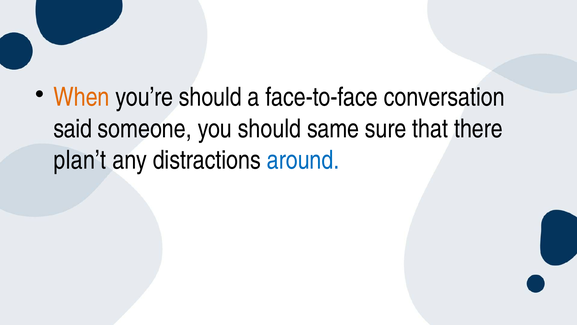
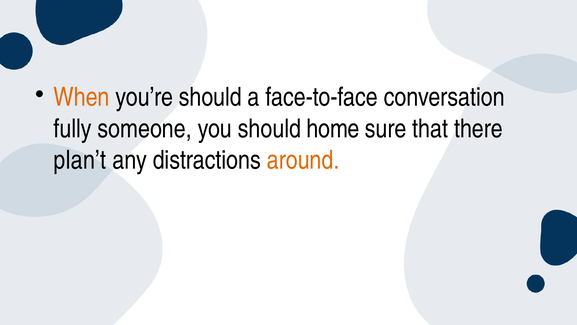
said: said -> fully
same: same -> home
around colour: blue -> orange
